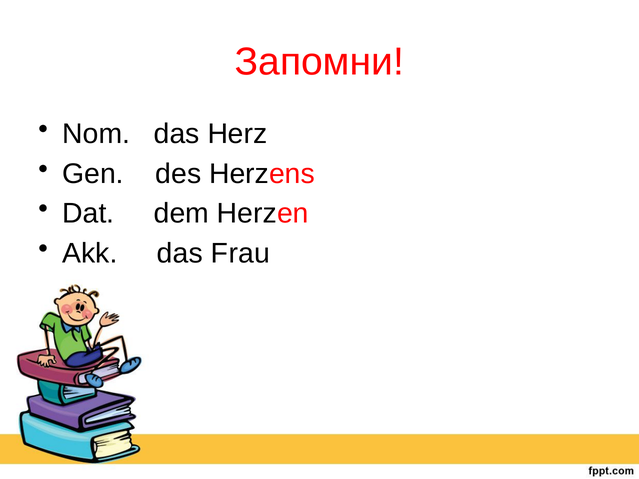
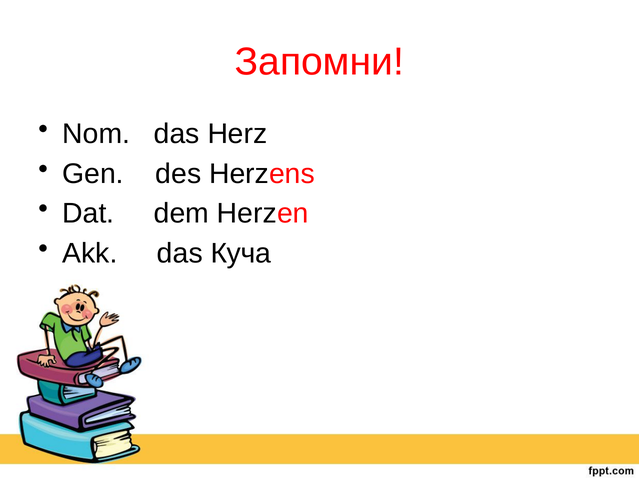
Frau: Frau -> Куча
